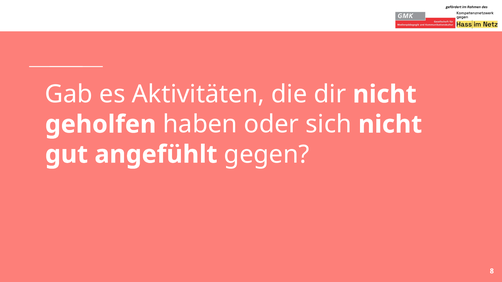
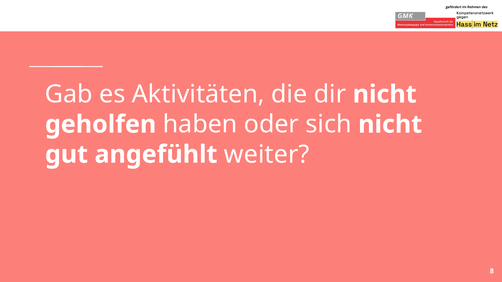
gegen: gegen -> weiter
